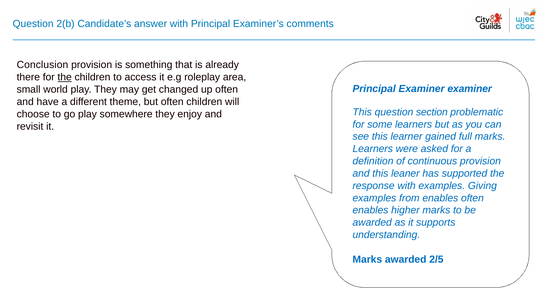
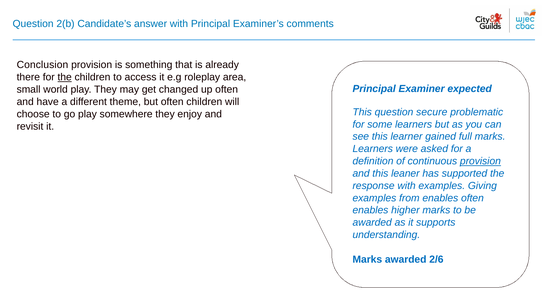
Examiner examiner: examiner -> expected
section: section -> secure
provision at (480, 161) underline: none -> present
2/5: 2/5 -> 2/6
